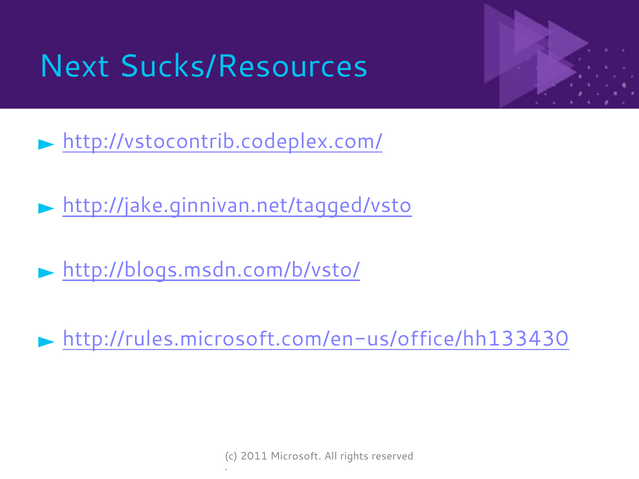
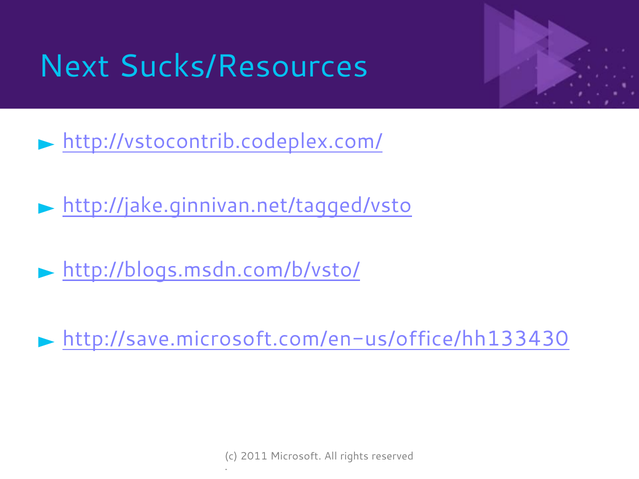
http://rules.microsoft.com/en-us/office/hh133430: http://rules.microsoft.com/en-us/office/hh133430 -> http://save.microsoft.com/en-us/office/hh133430
